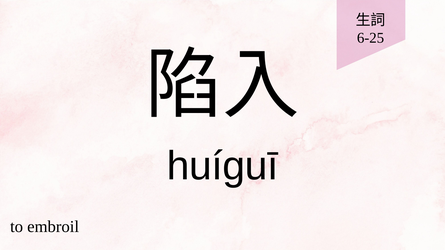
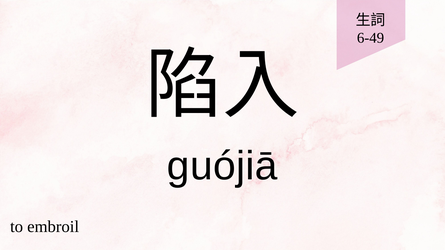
6-25: 6-25 -> 6-49
huíguī: huíguī -> guójiā
